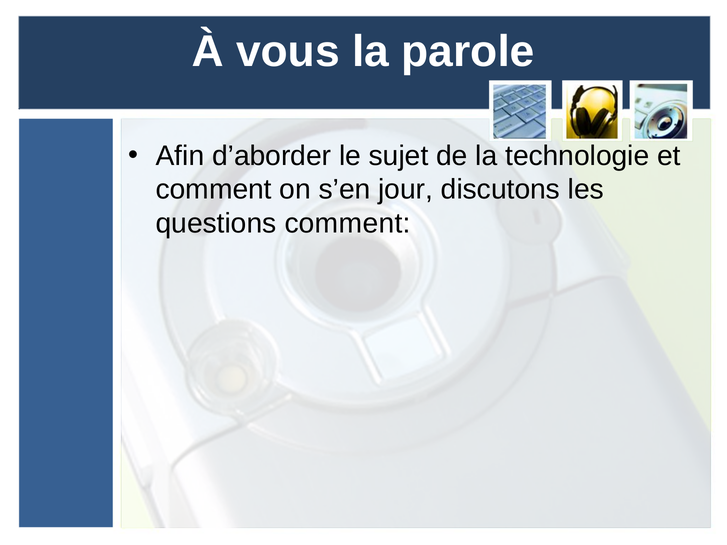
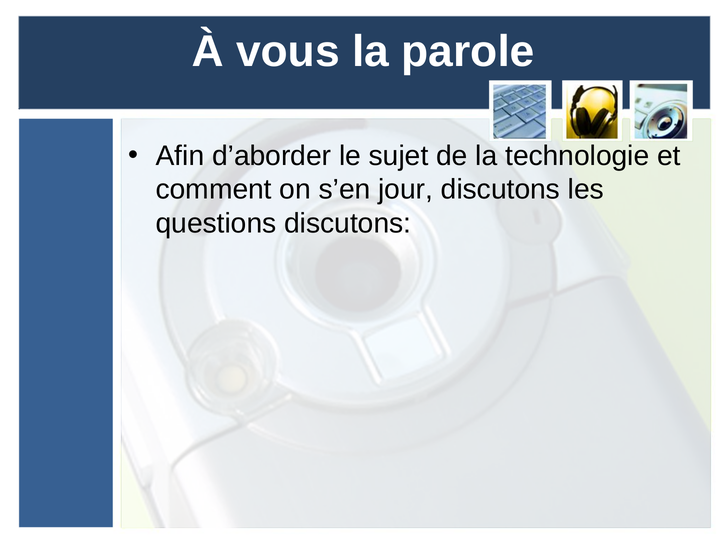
questions comment: comment -> discutons
